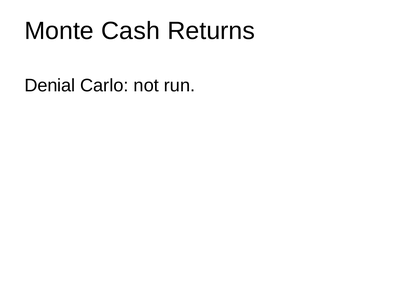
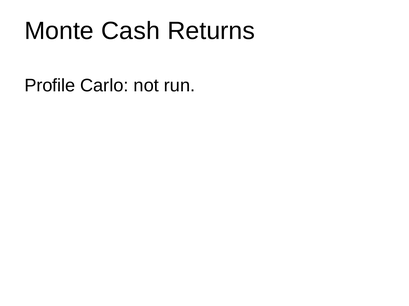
Denial: Denial -> Profile
